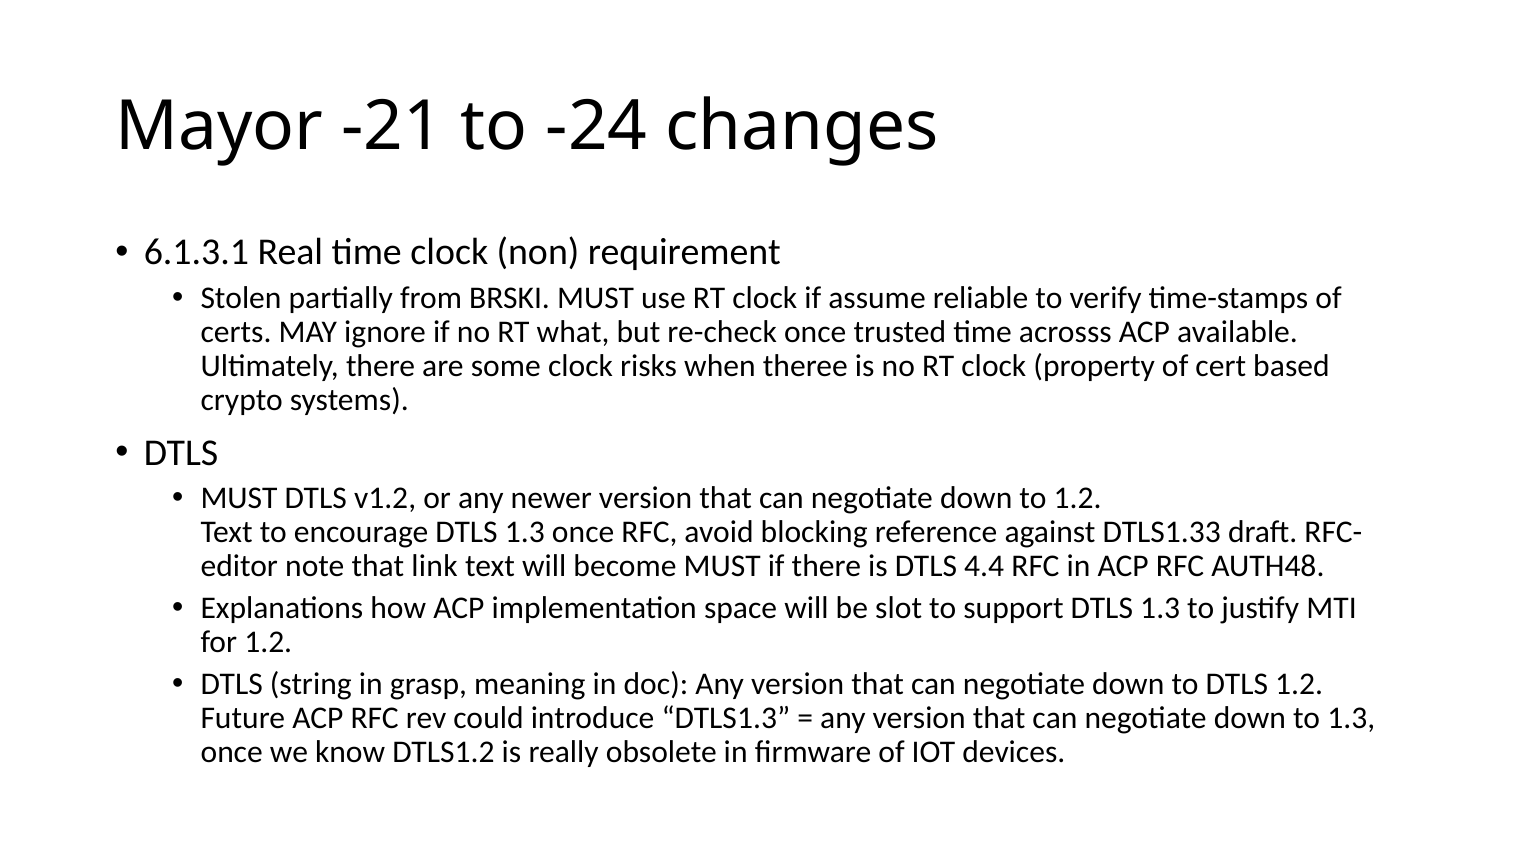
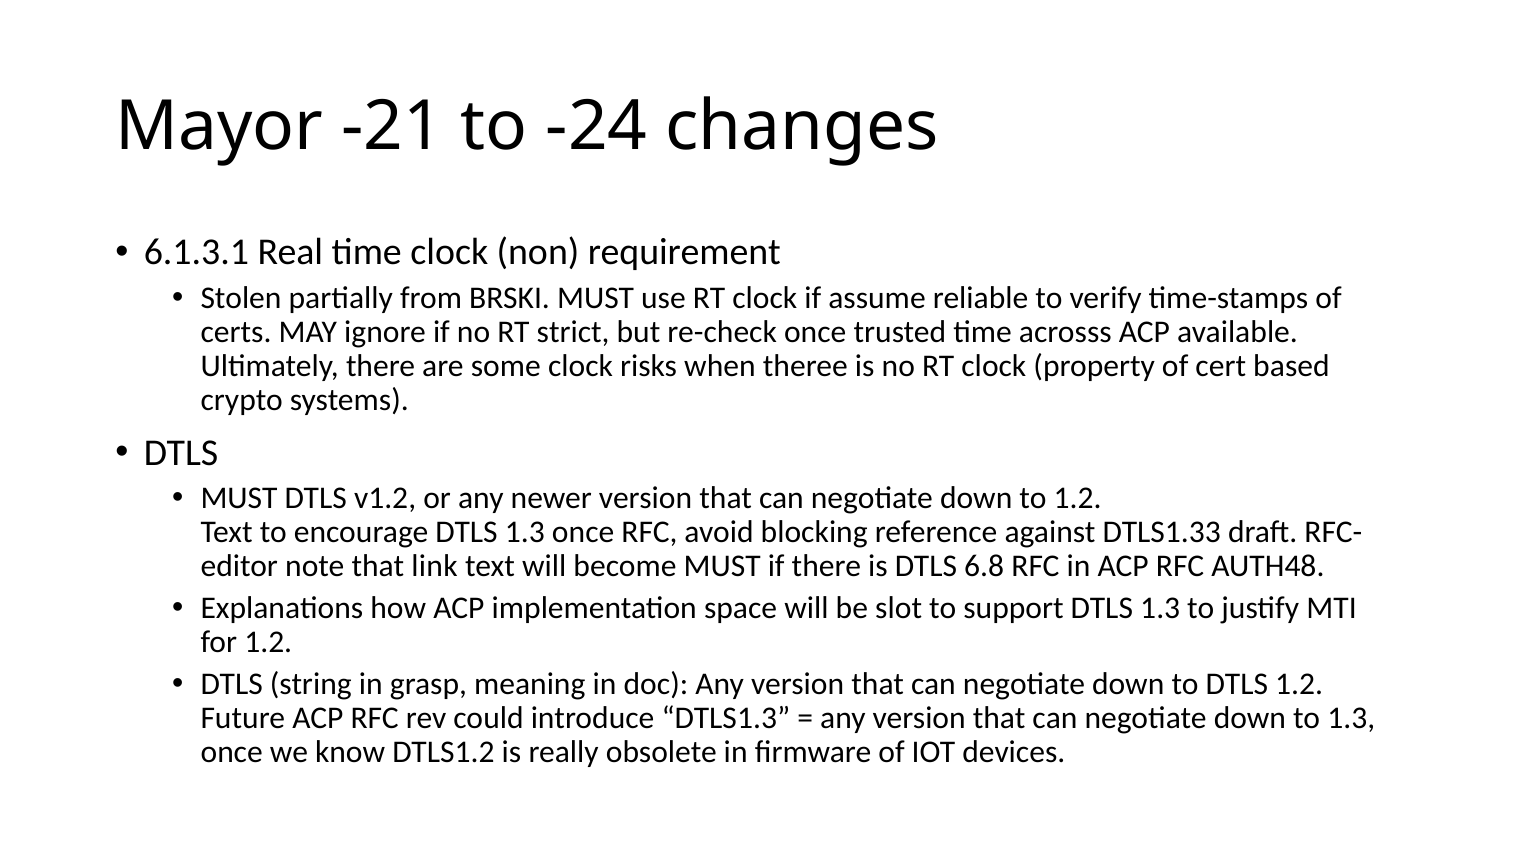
what: what -> strict
4.4: 4.4 -> 6.8
